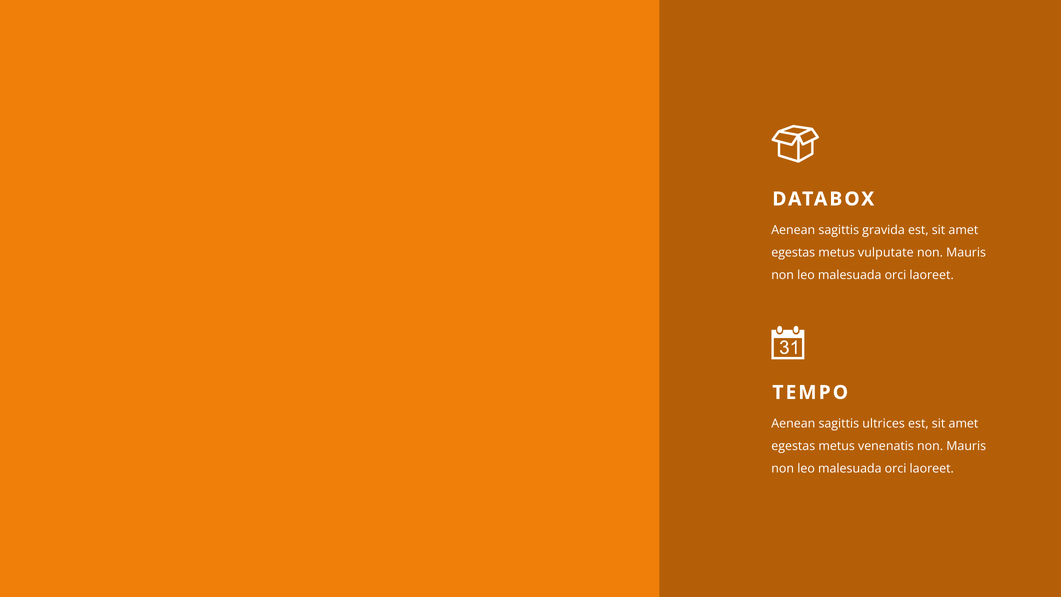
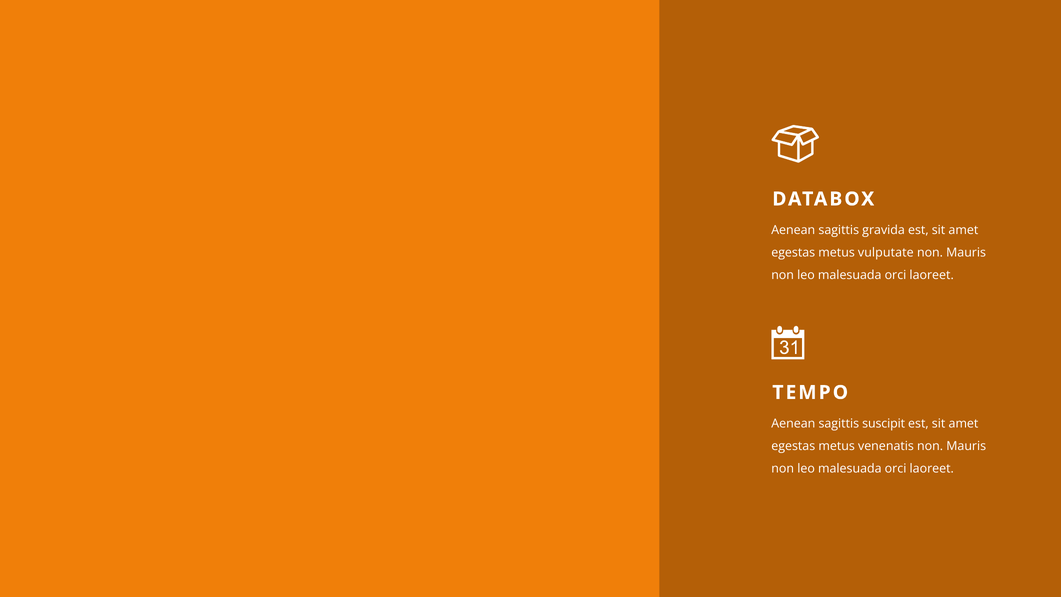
ultrices: ultrices -> suscipit
